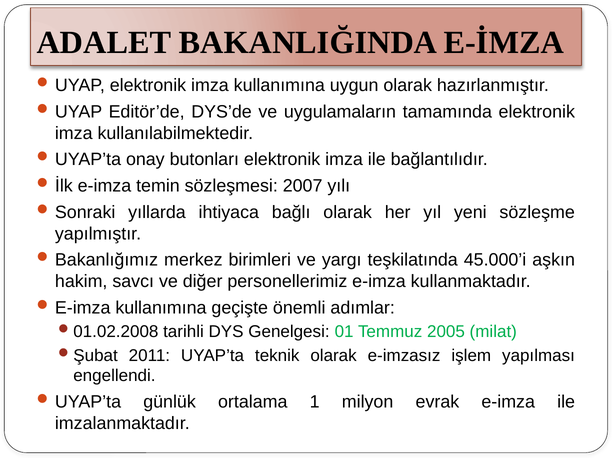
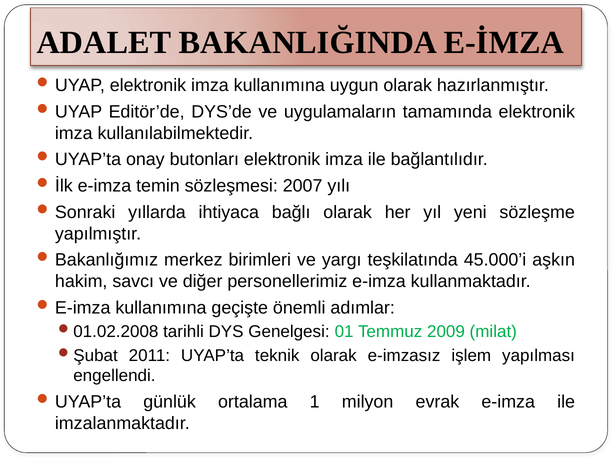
2005: 2005 -> 2009
